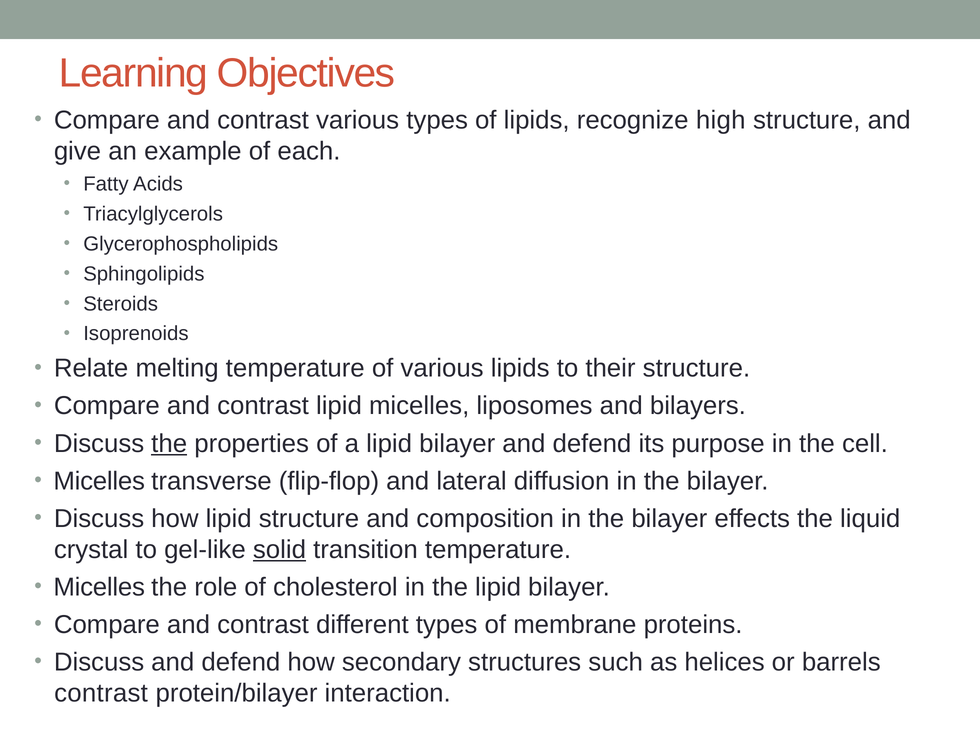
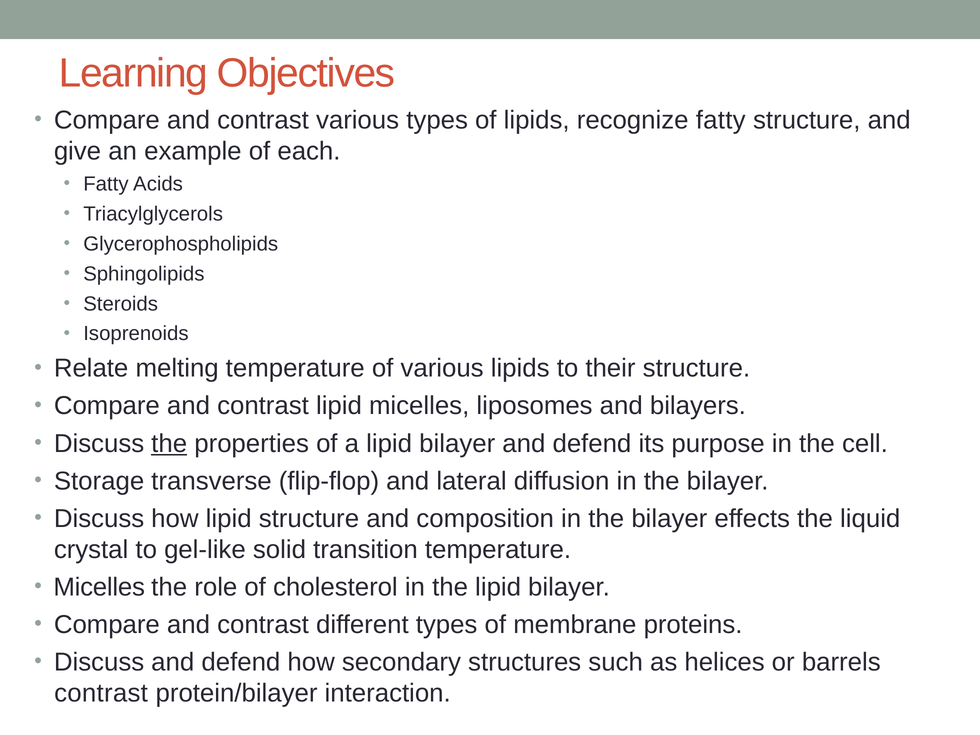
recognize high: high -> fatty
Micelles at (99, 481): Micelles -> Storage
solid underline: present -> none
